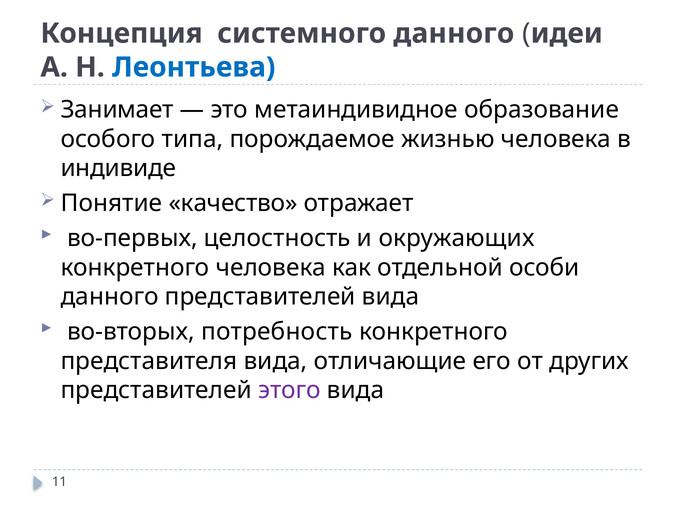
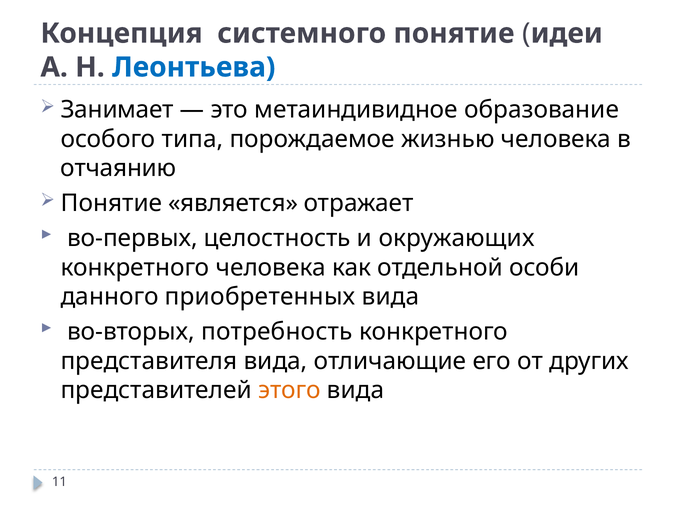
системного данного: данного -> понятие
индивиде: индивиде -> отчаянию
качество: качество -> является
данного представителей: представителей -> приобретенных
этого colour: purple -> orange
